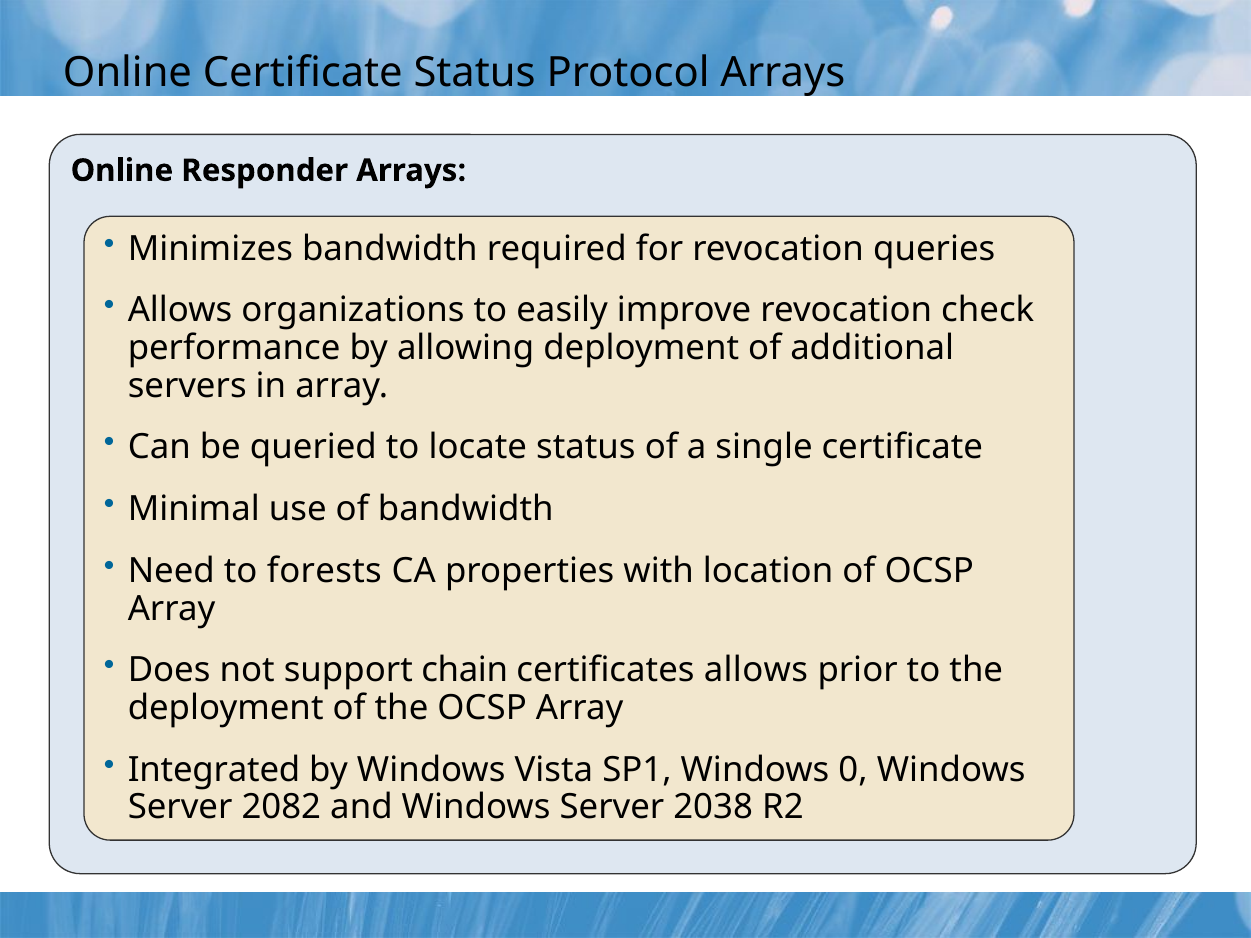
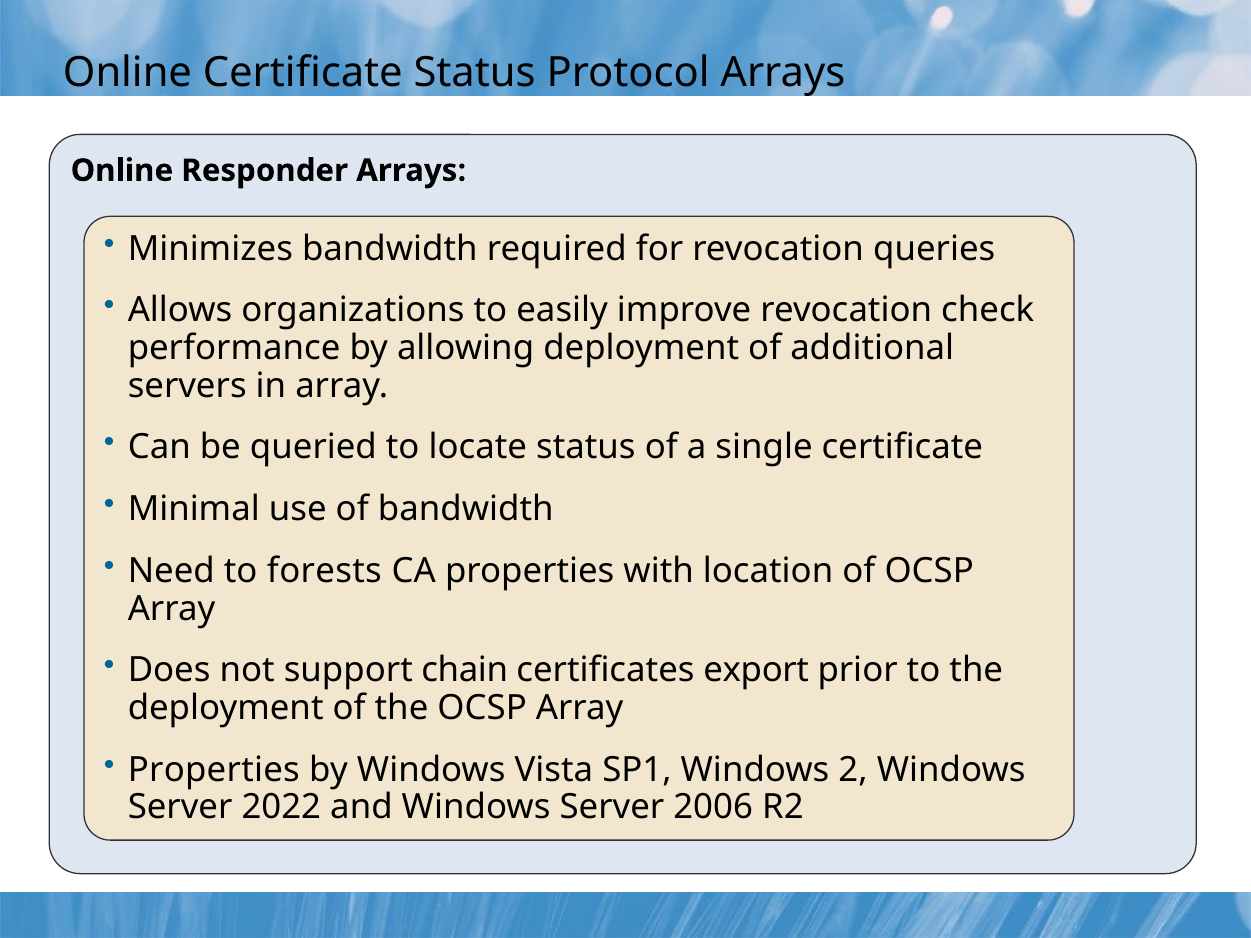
certificates allows: allows -> export
Integrated at (214, 770): Integrated -> Properties
0: 0 -> 2
2082: 2082 -> 2022
2038: 2038 -> 2006
